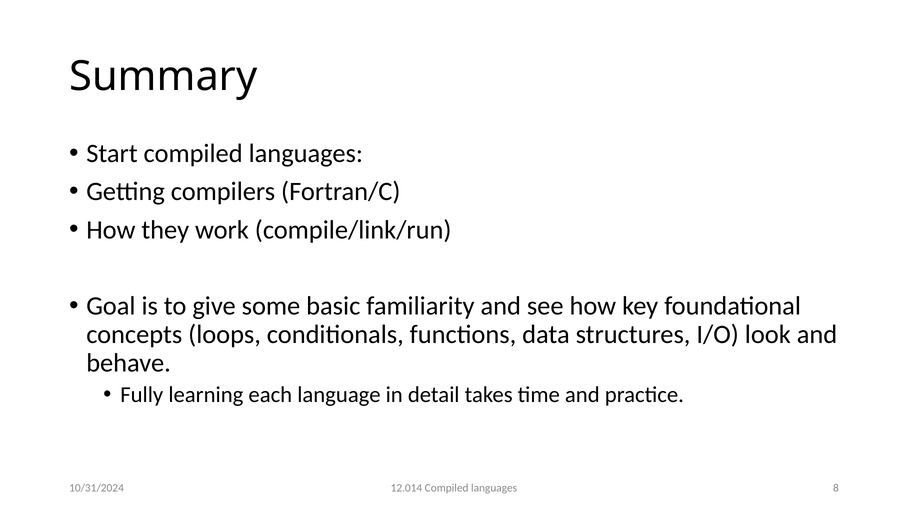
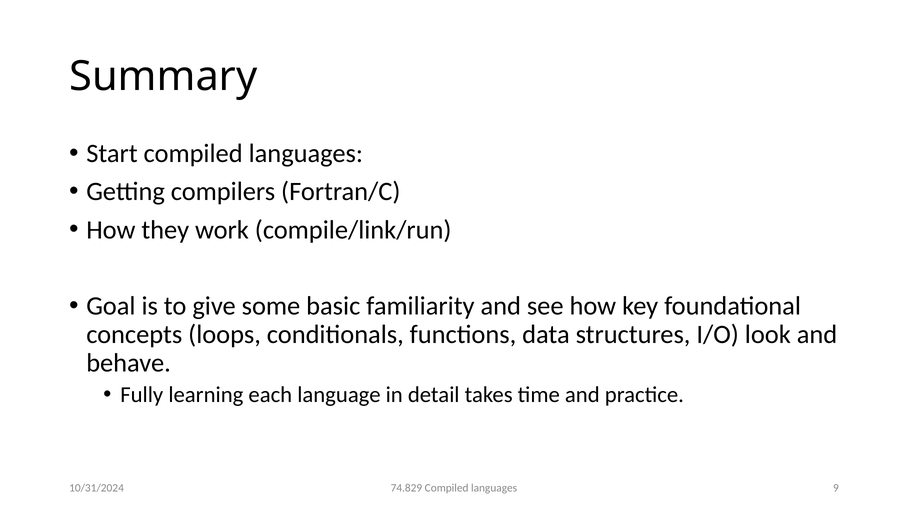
12.014: 12.014 -> 74.829
8: 8 -> 9
